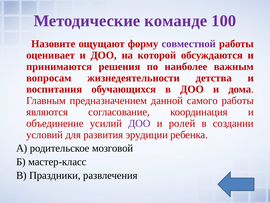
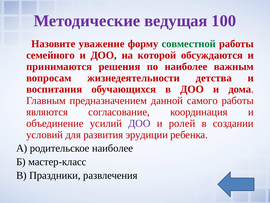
команде: команде -> ведущая
ощущают: ощущают -> уважение
совместной colour: purple -> green
оценивает: оценивает -> семейного
родительское мозговой: мозговой -> наиболее
